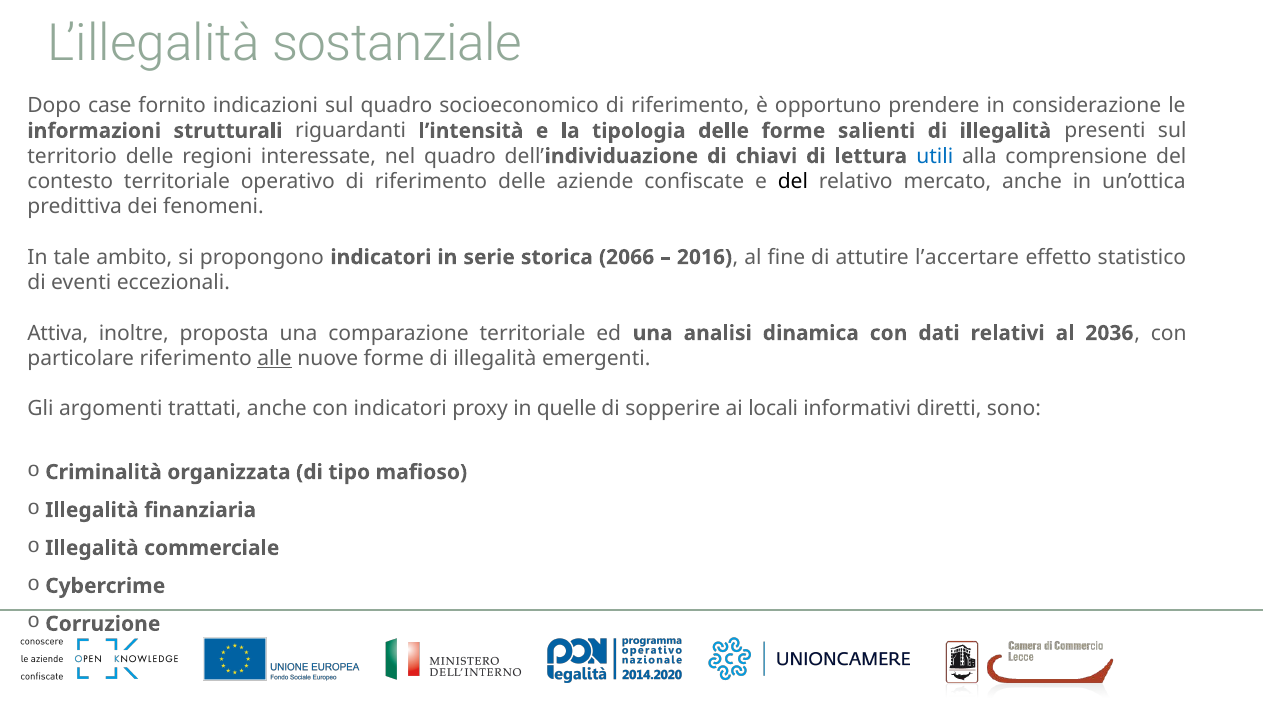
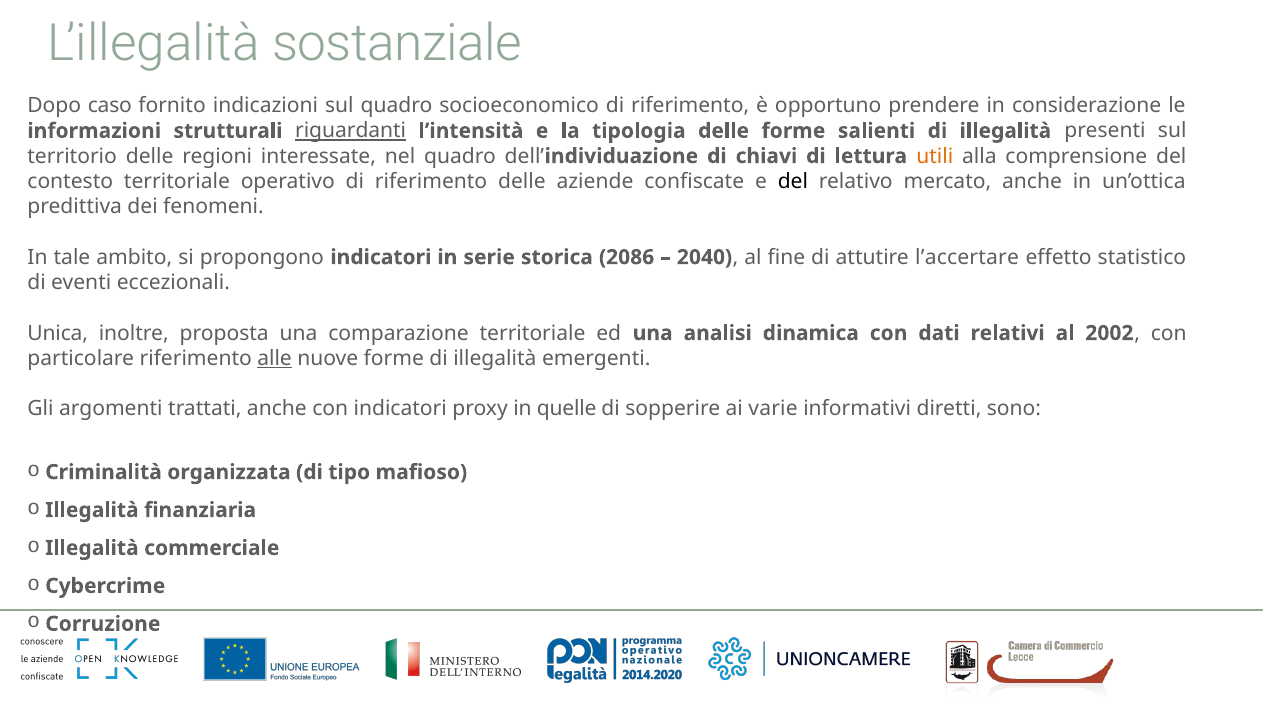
case: case -> caso
riguardanti underline: none -> present
utili colour: blue -> orange
2066: 2066 -> 2086
2016: 2016 -> 2040
Attiva: Attiva -> Unica
2036: 2036 -> 2002
locali: locali -> varie
